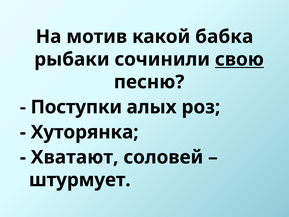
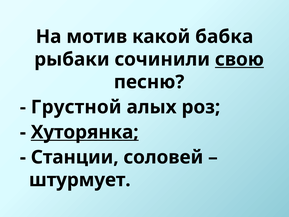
Поступки: Поступки -> Грустной
Хуторянка underline: none -> present
Хватают: Хватают -> Станции
